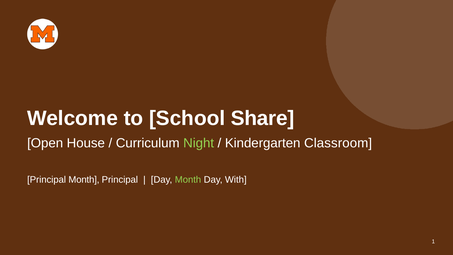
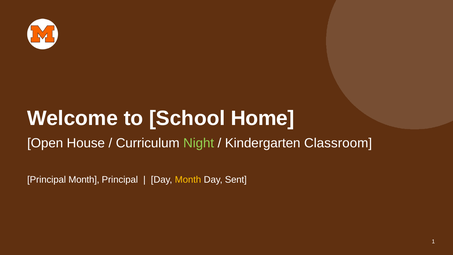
Share: Share -> Home
Month at (188, 180) colour: light green -> yellow
With: With -> Sent
